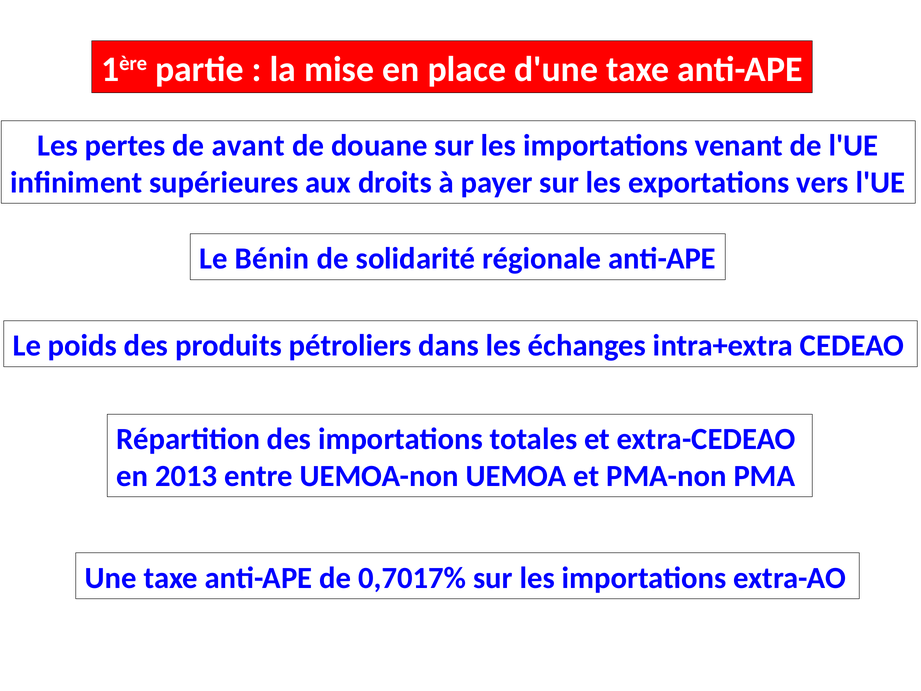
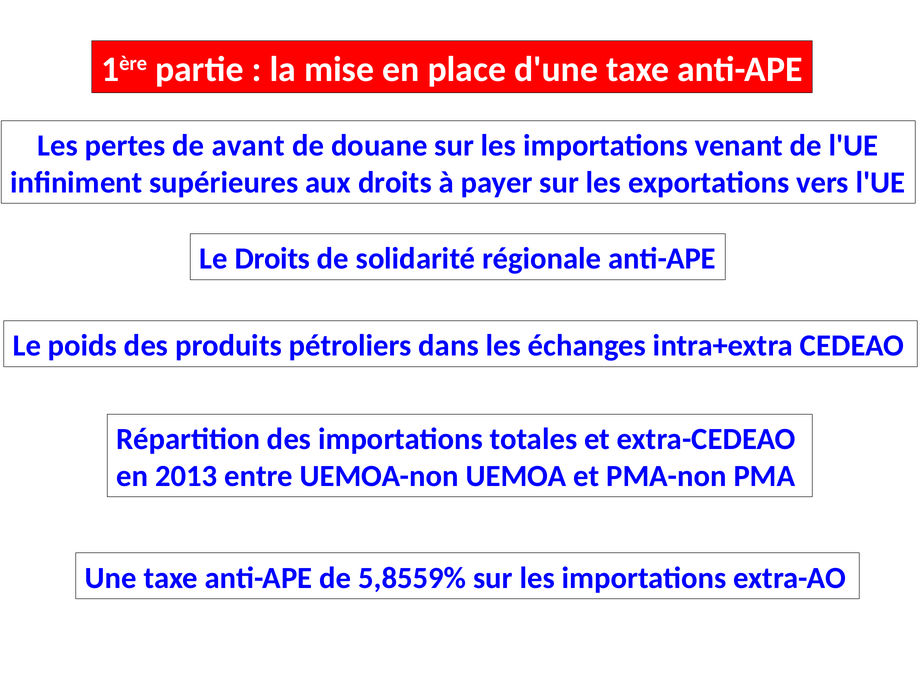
Le Bénin: Bénin -> Droits
0,7017%: 0,7017% -> 5,8559%
